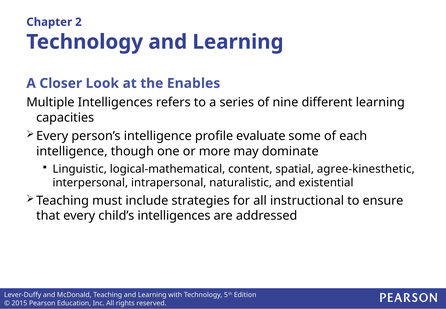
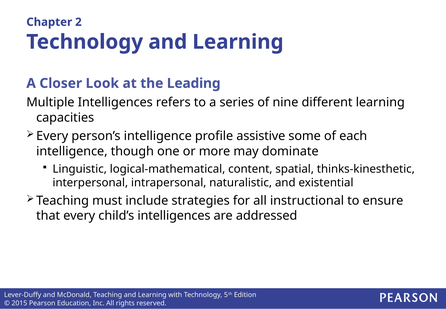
Enables: Enables -> Leading
evaluate: evaluate -> assistive
agree-kinesthetic: agree-kinesthetic -> thinks-kinesthetic
